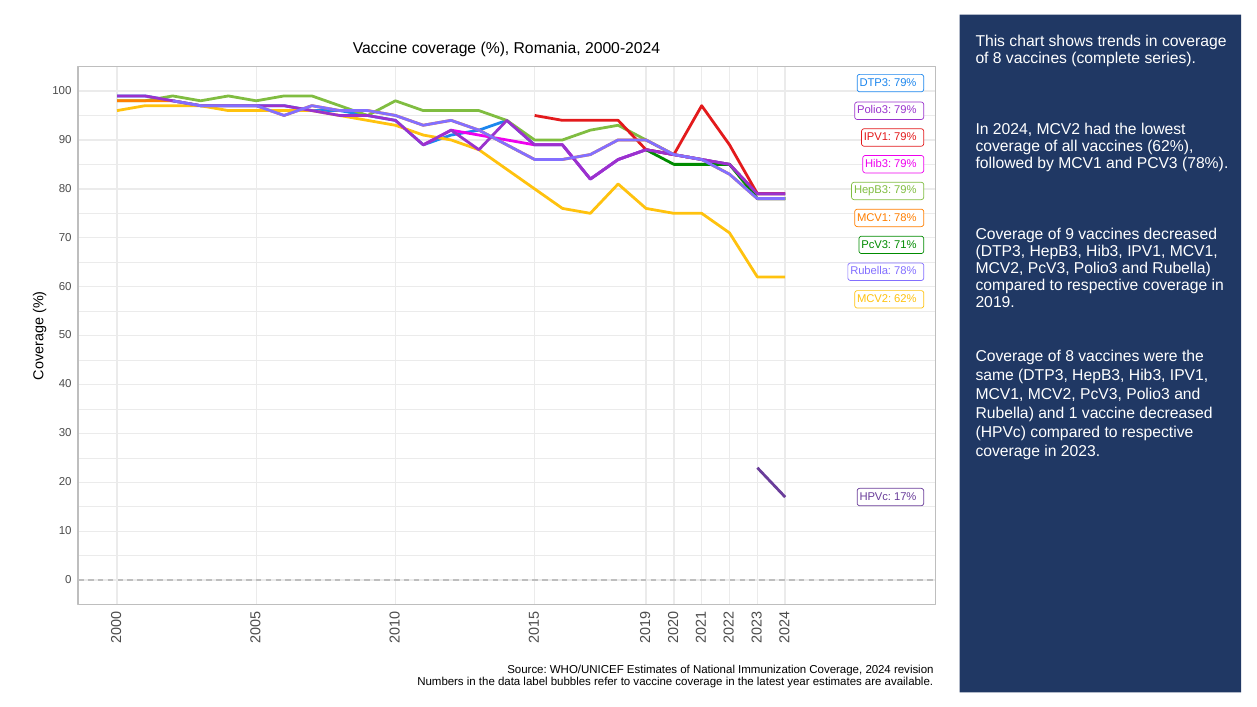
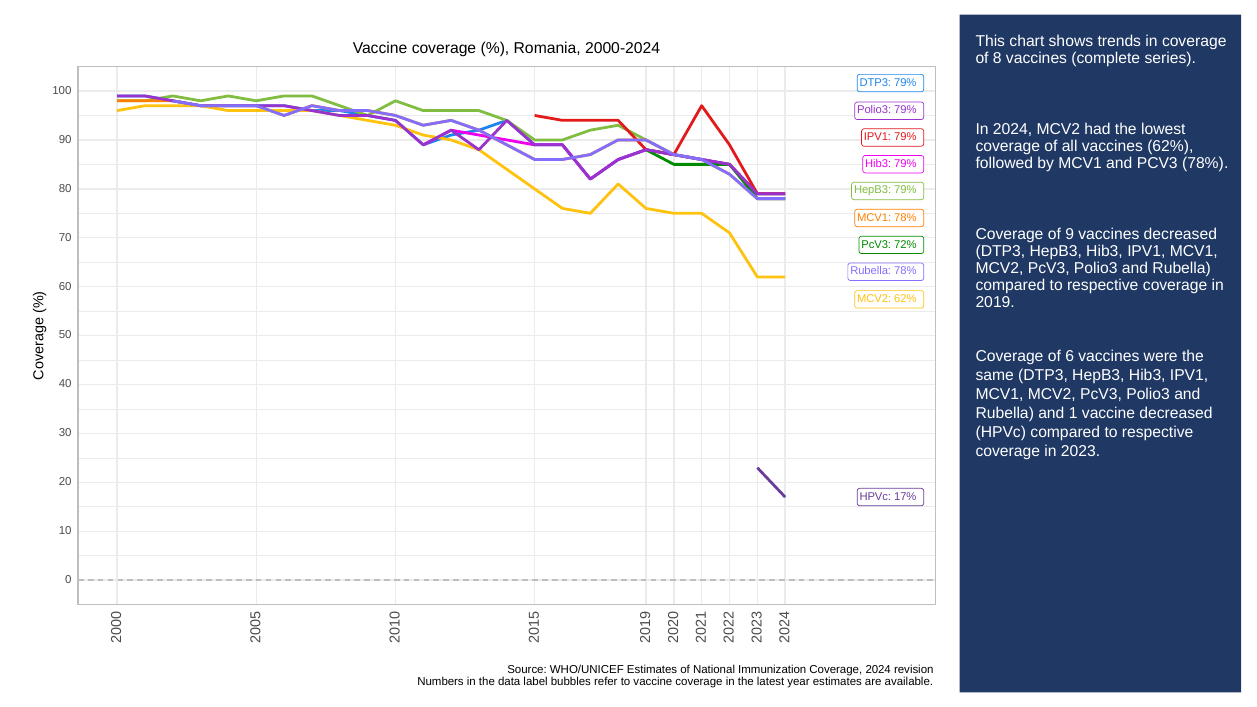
71%: 71% -> 72%
8 at (1070, 357): 8 -> 6
